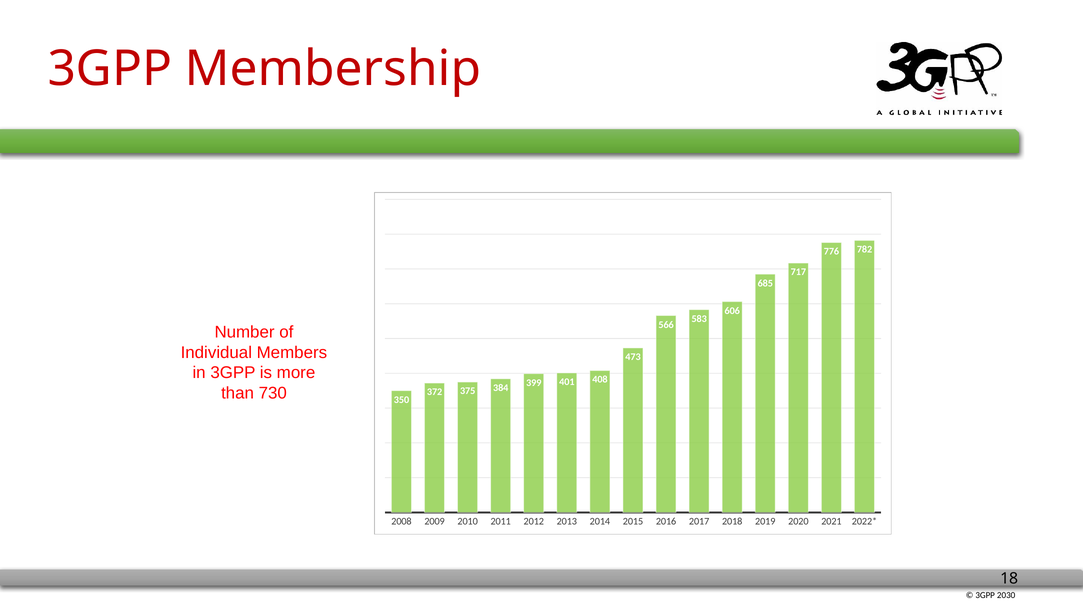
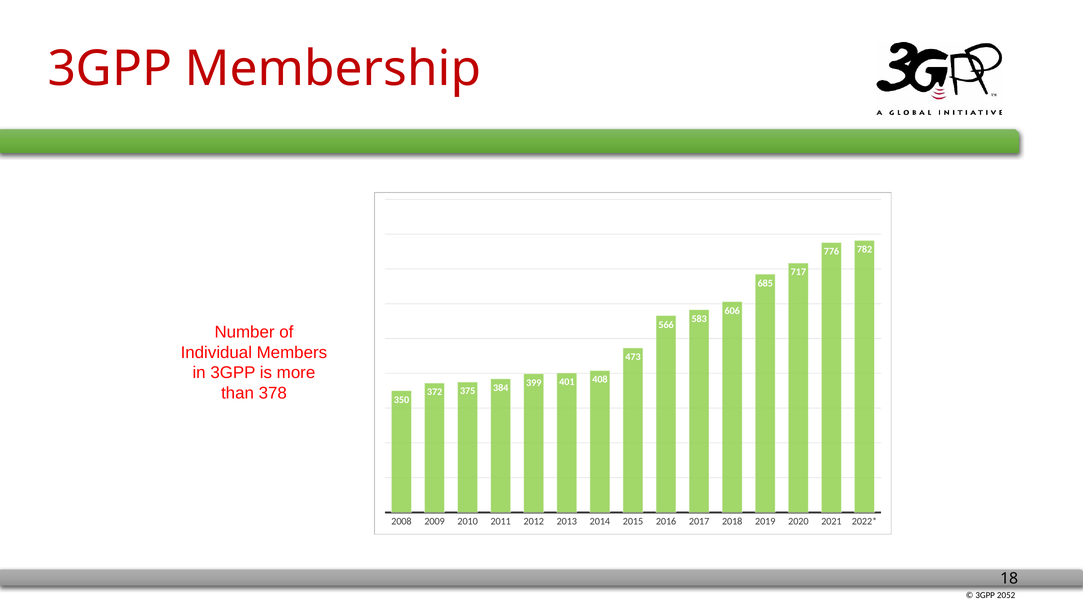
730: 730 -> 378
2030: 2030 -> 2052
